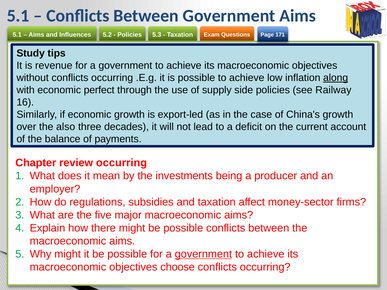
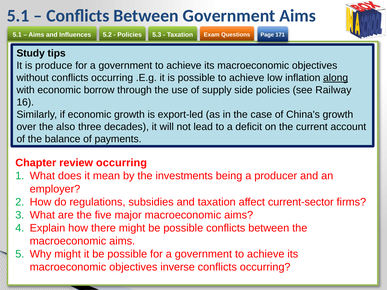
revenue: revenue -> produce
perfect: perfect -> borrow
money-sector: money-sector -> current-sector
government at (203, 254) underline: present -> none
choose: choose -> inverse
